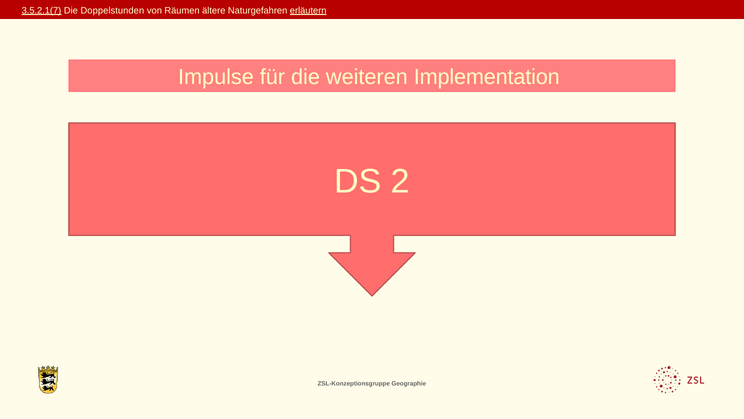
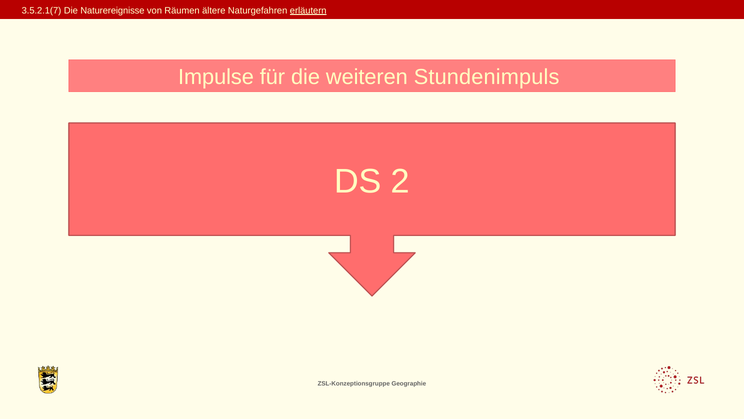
3.5.2.1(7 underline: present -> none
Doppelstunden: Doppelstunden -> Naturereignisse
Implementation: Implementation -> Stundenimpuls
